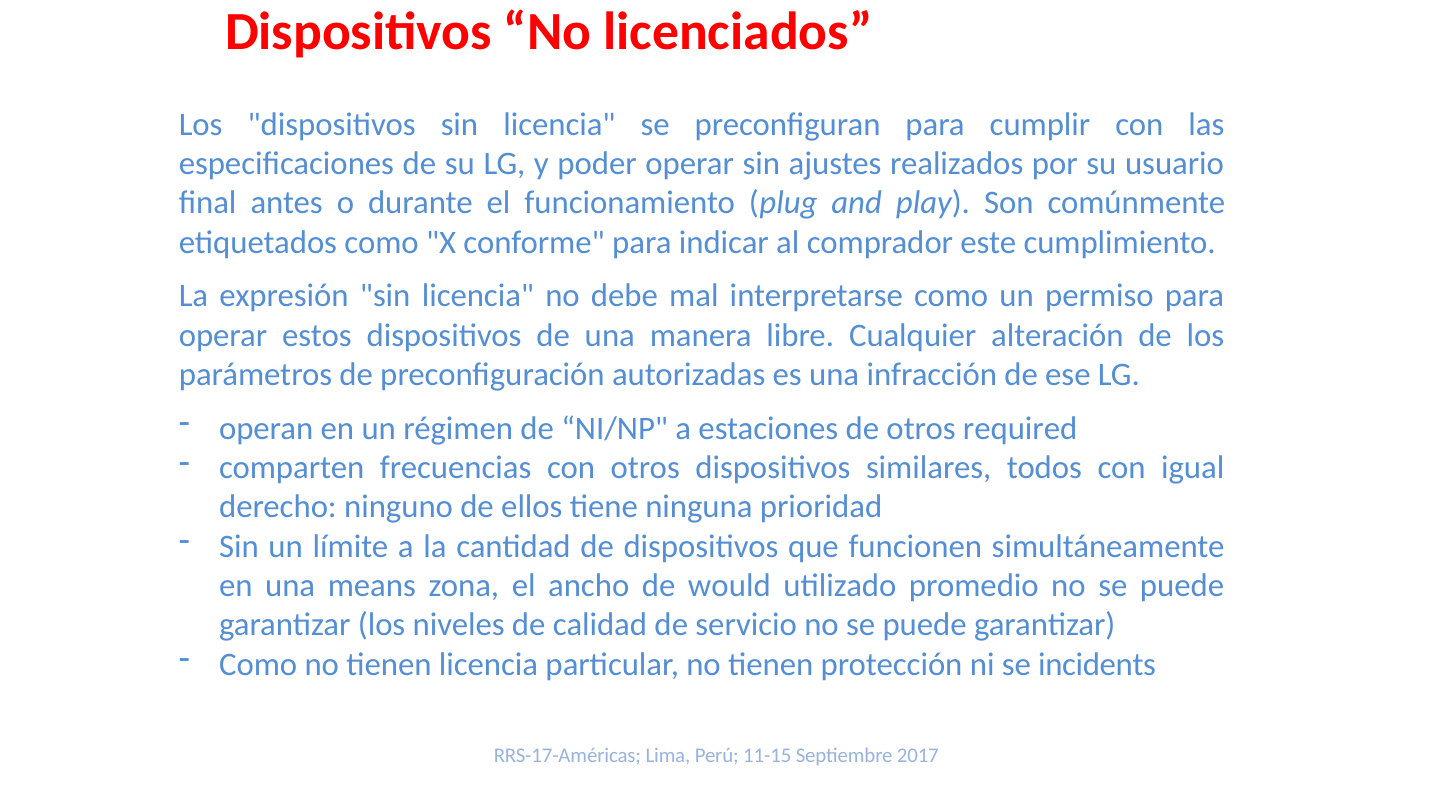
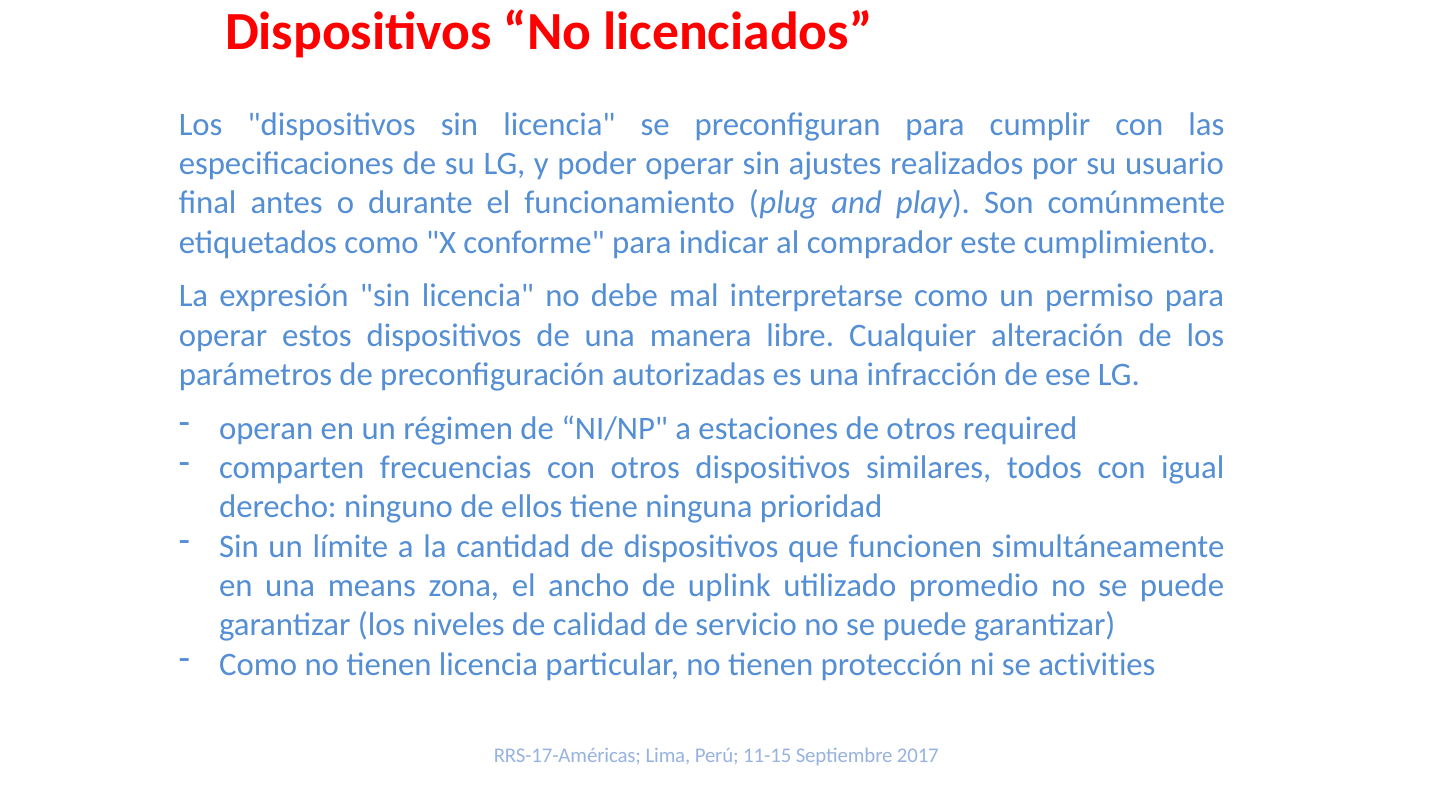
would: would -> uplink
incidents: incidents -> activities
